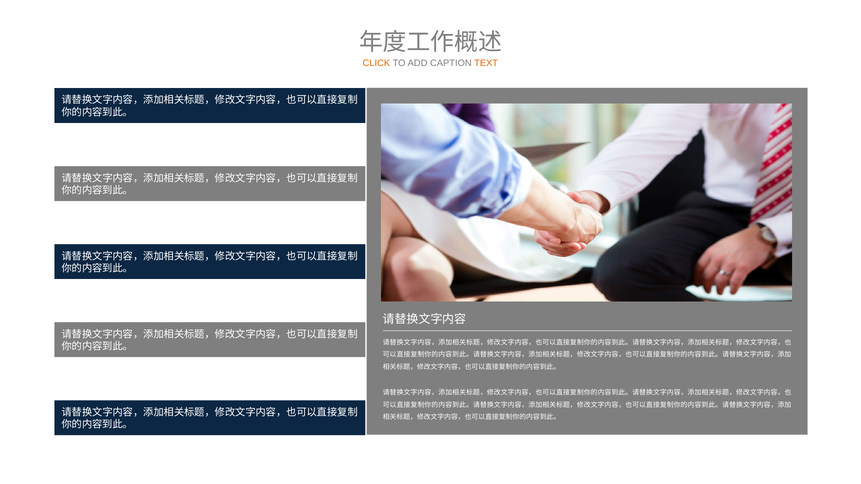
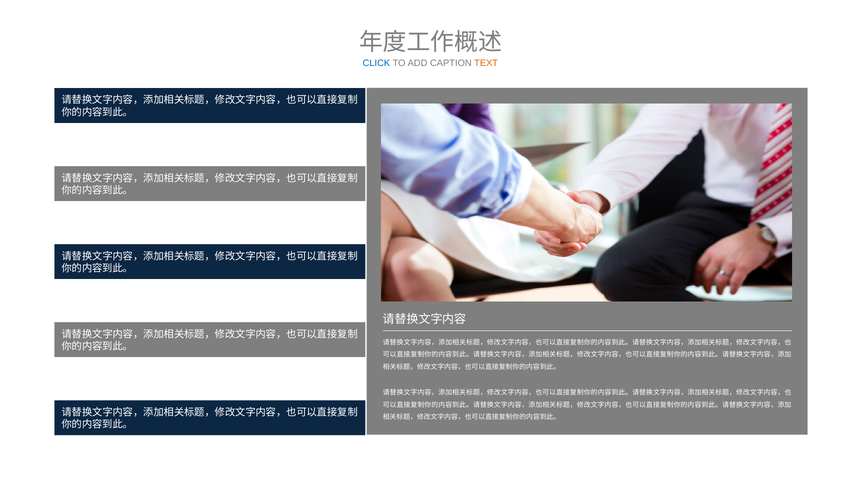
CLICK colour: orange -> blue
